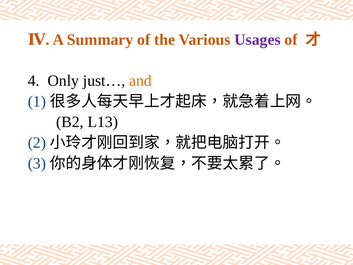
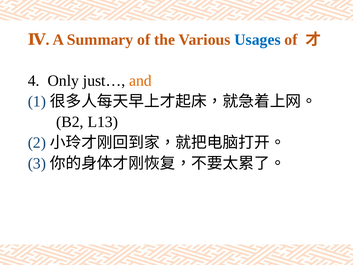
Usages colour: purple -> blue
